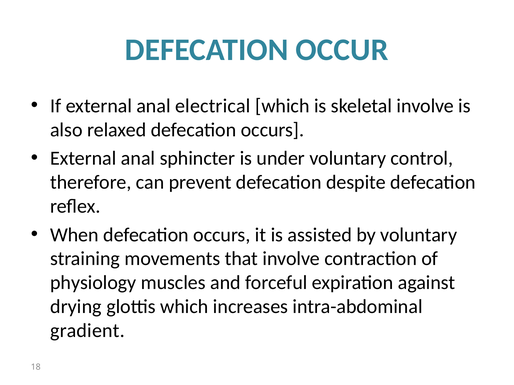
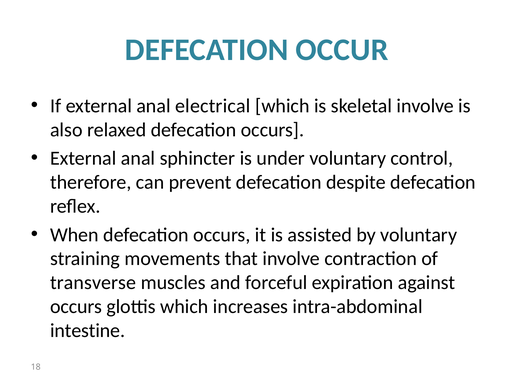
physiology: physiology -> transverse
drying at (76, 307): drying -> occurs
gradient: gradient -> intestine
